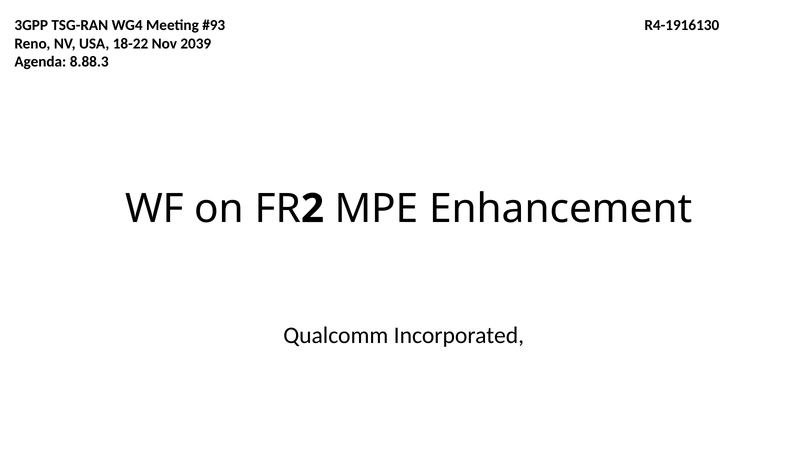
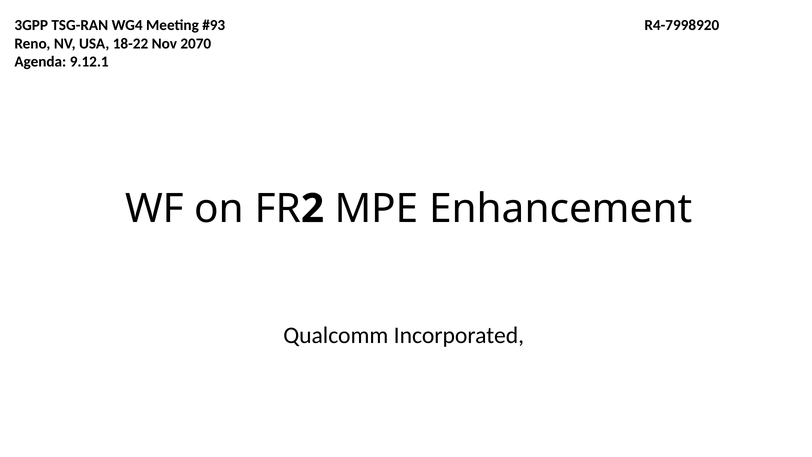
R4-1916130: R4-1916130 -> R4-7998920
2039: 2039 -> 2070
8.88.3: 8.88.3 -> 9.12.1
